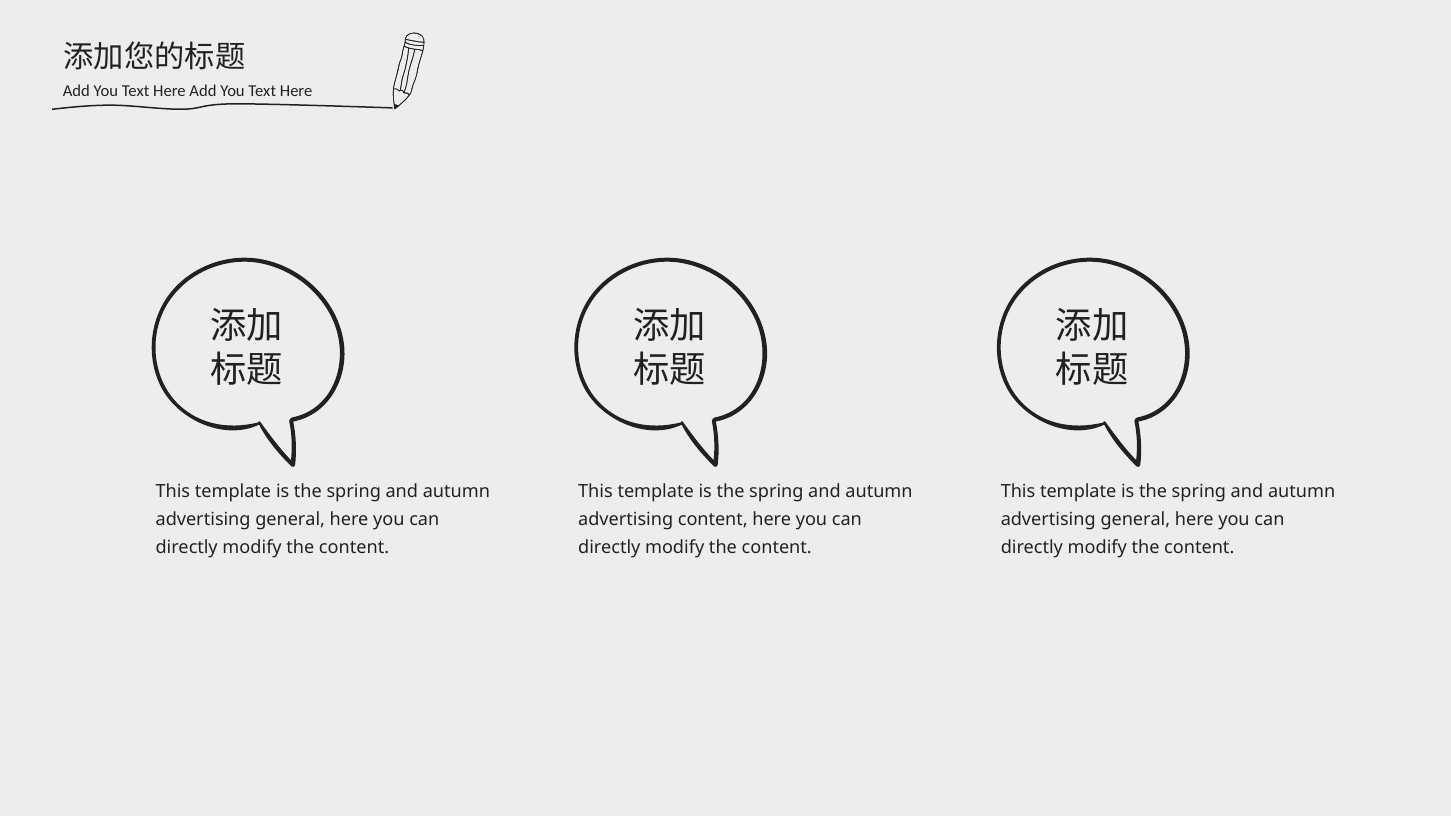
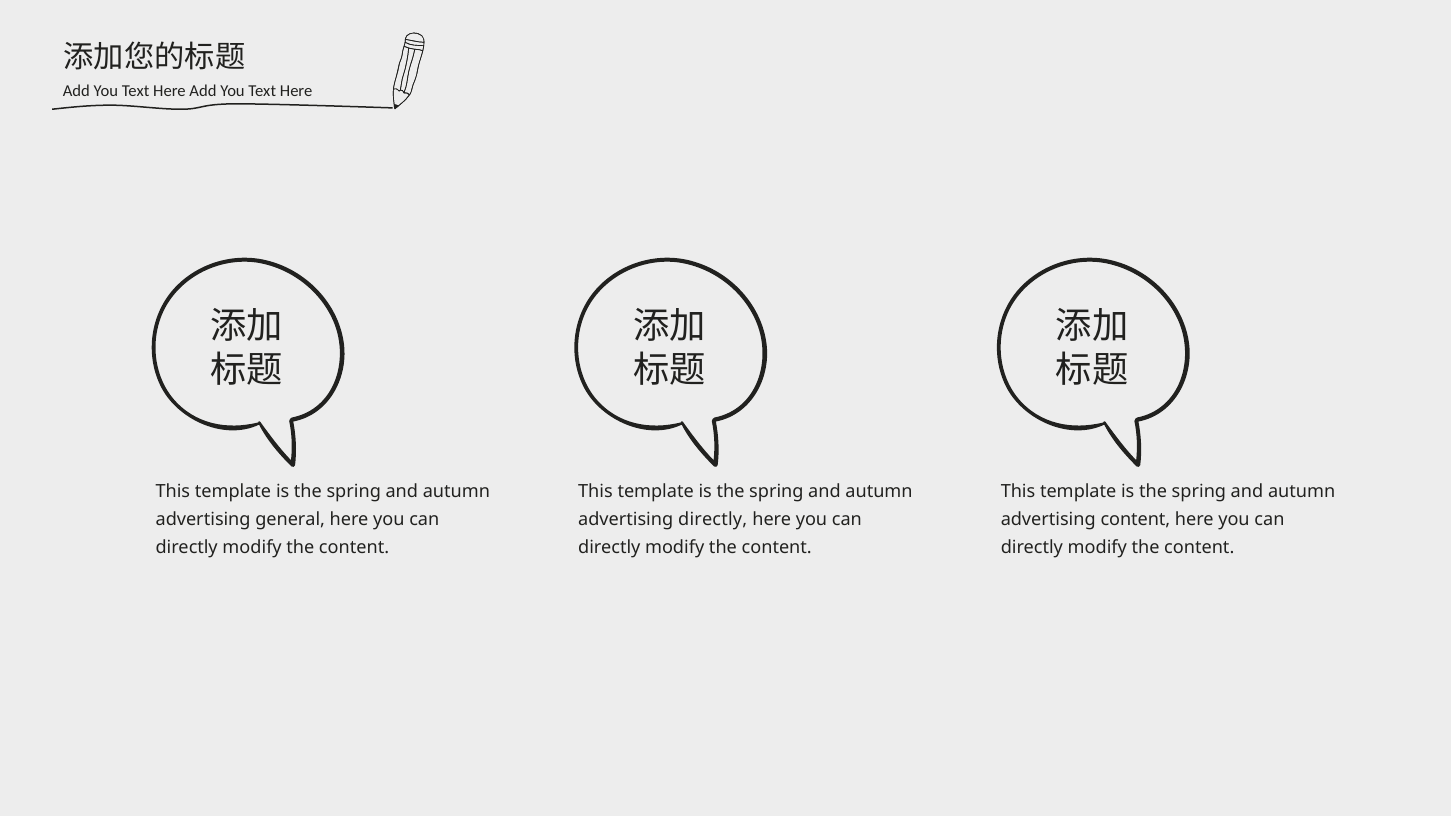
advertising content: content -> directly
general at (1135, 519): general -> content
